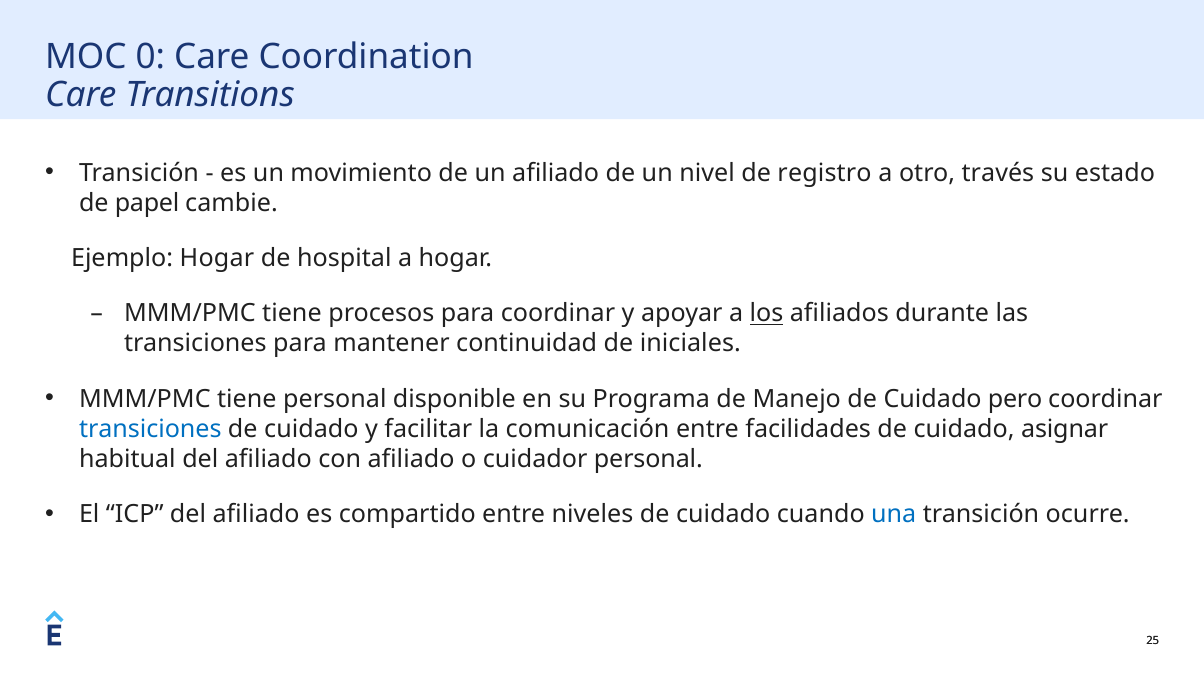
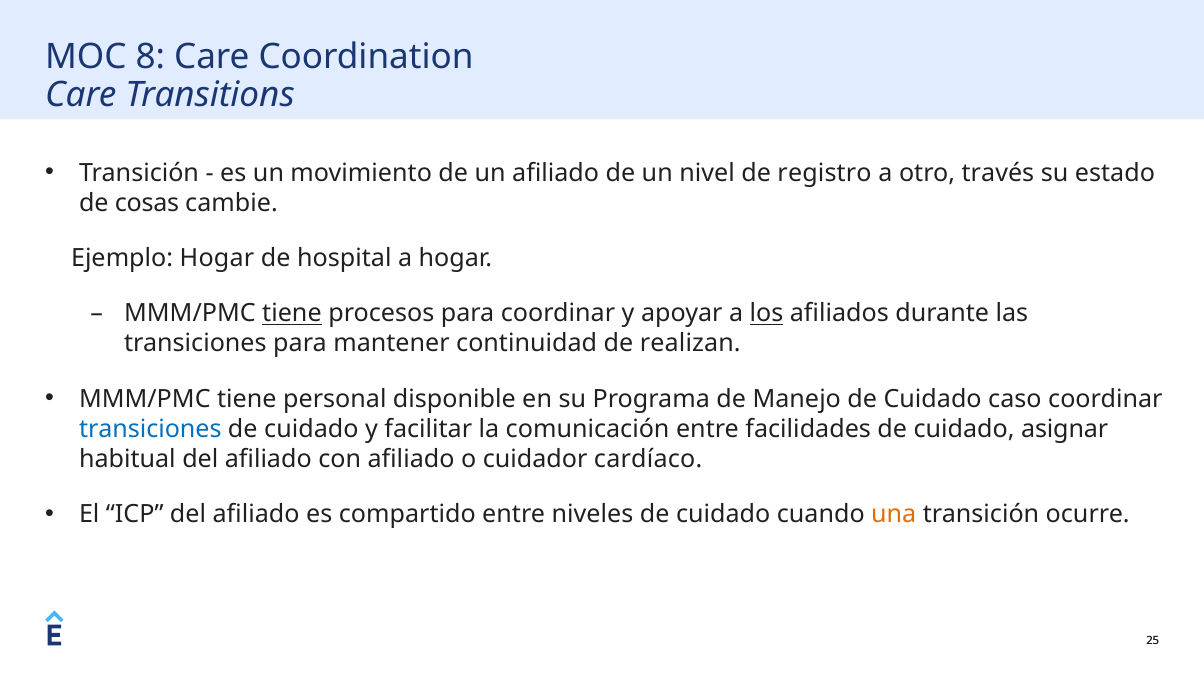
0: 0 -> 8
papel: papel -> cosas
tiene at (292, 314) underline: none -> present
iniciales: iniciales -> realizan
pero: pero -> caso
cuidador personal: personal -> cardíaco
una colour: blue -> orange
